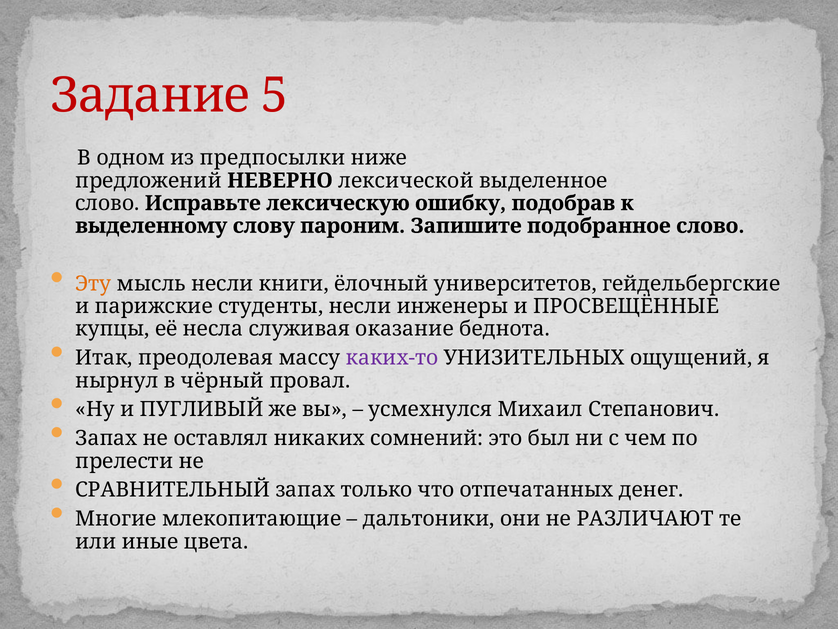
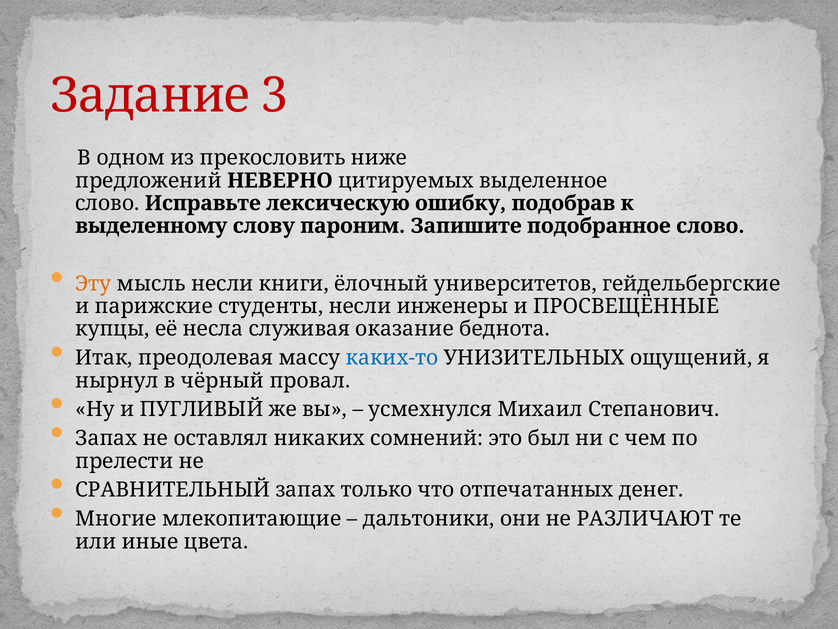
5: 5 -> 3
предпосылки: предпосылки -> прекословить
лексической: лексической -> цитируемых
каких-то colour: purple -> blue
